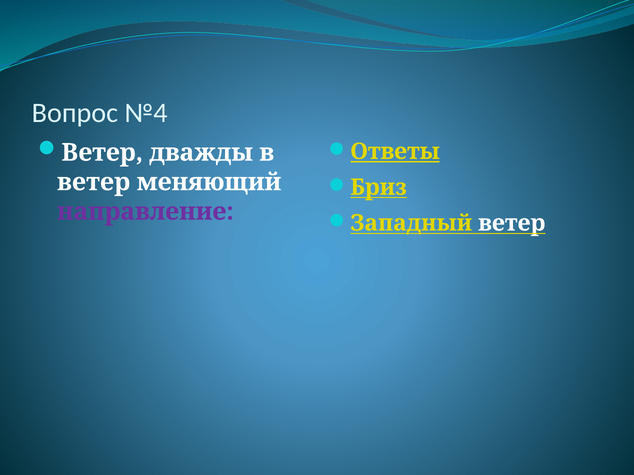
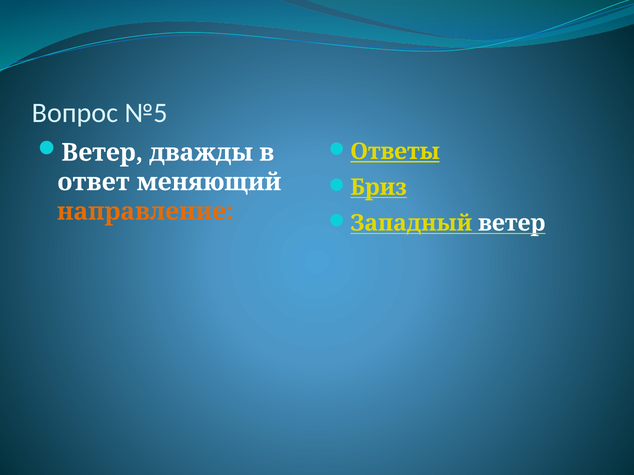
№4: №4 -> №5
ветер at (94, 182): ветер -> ответ
направление colour: purple -> orange
